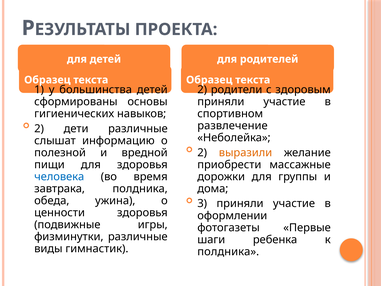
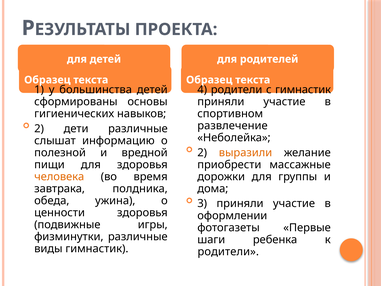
2 at (202, 90): 2 -> 4
с здоровым: здоровым -> гимнастик
человека colour: blue -> orange
полдника at (228, 251): полдника -> родители
